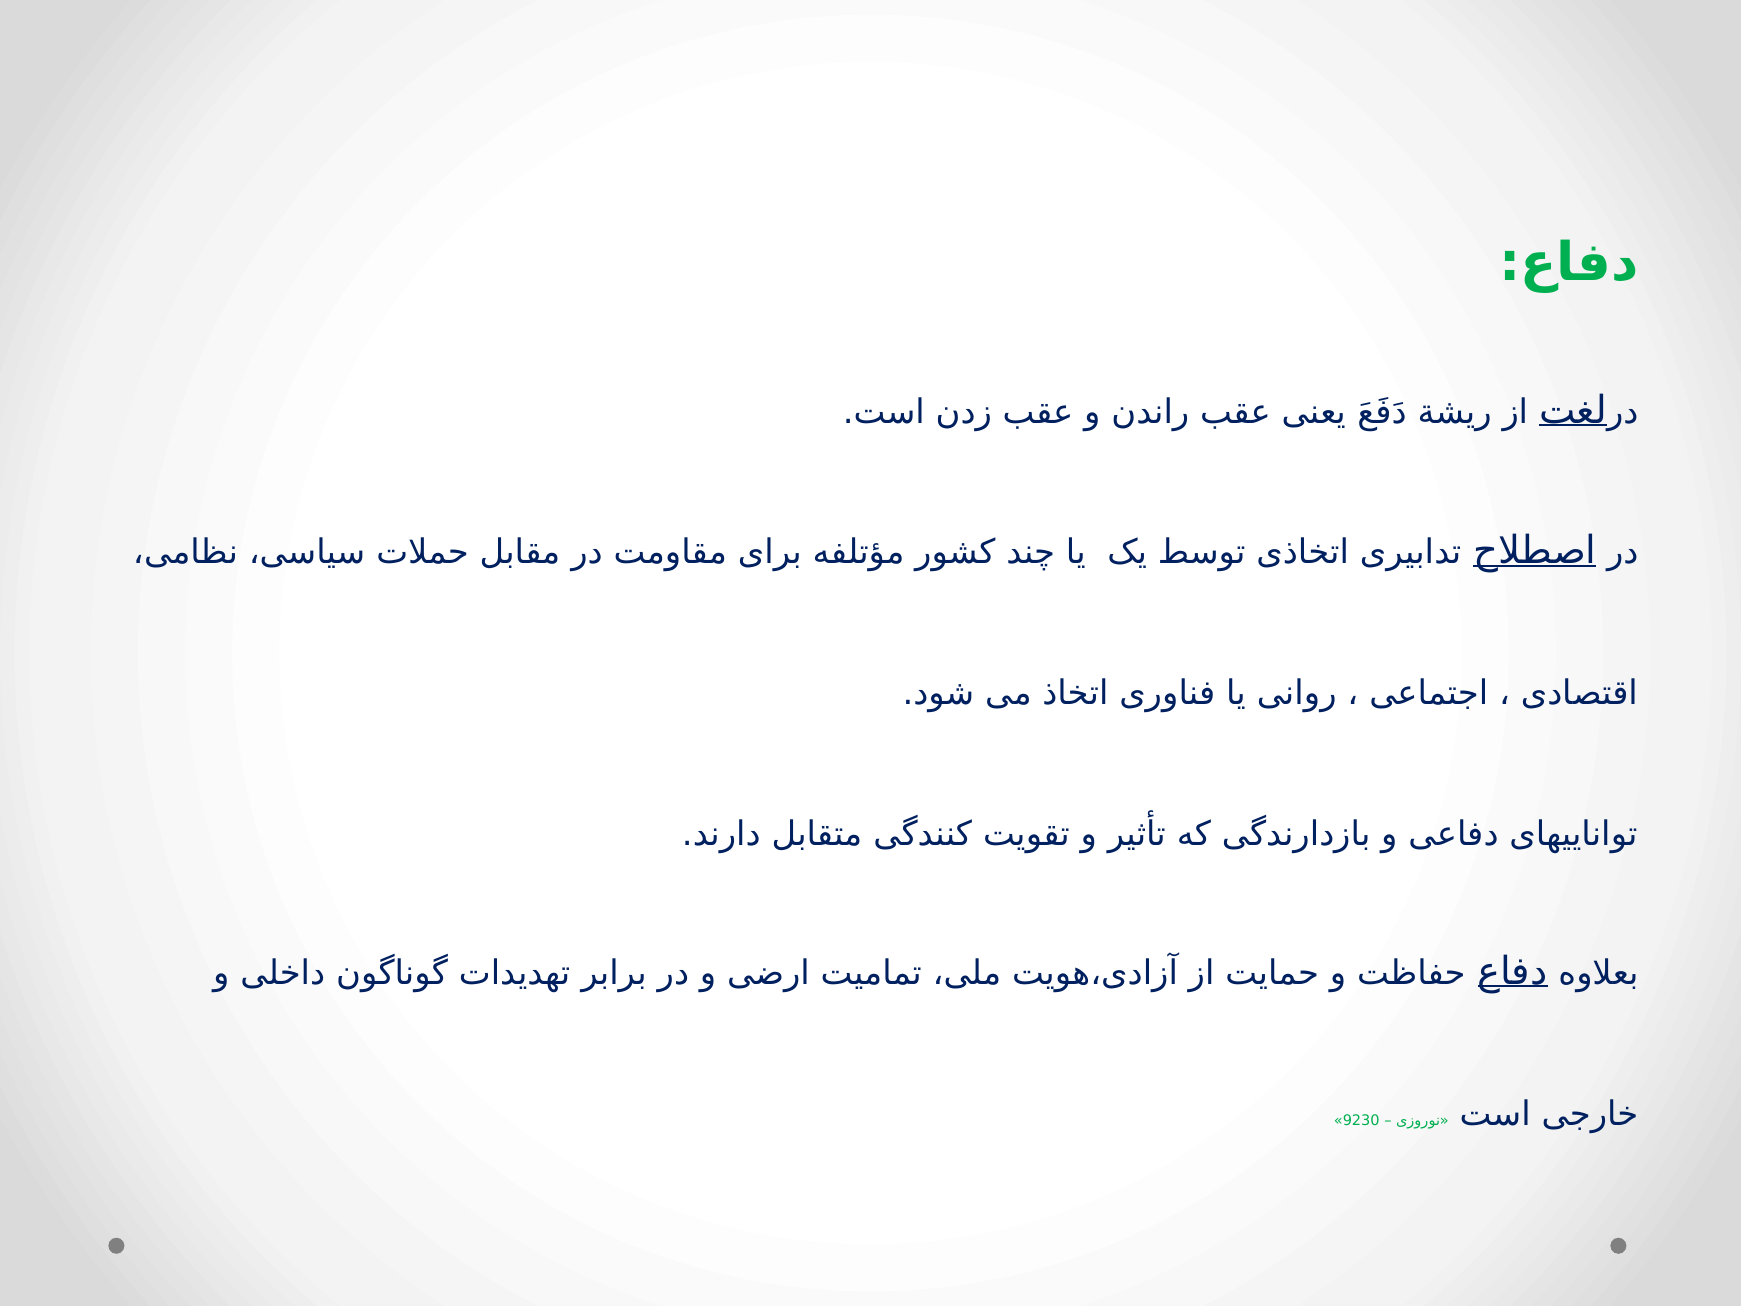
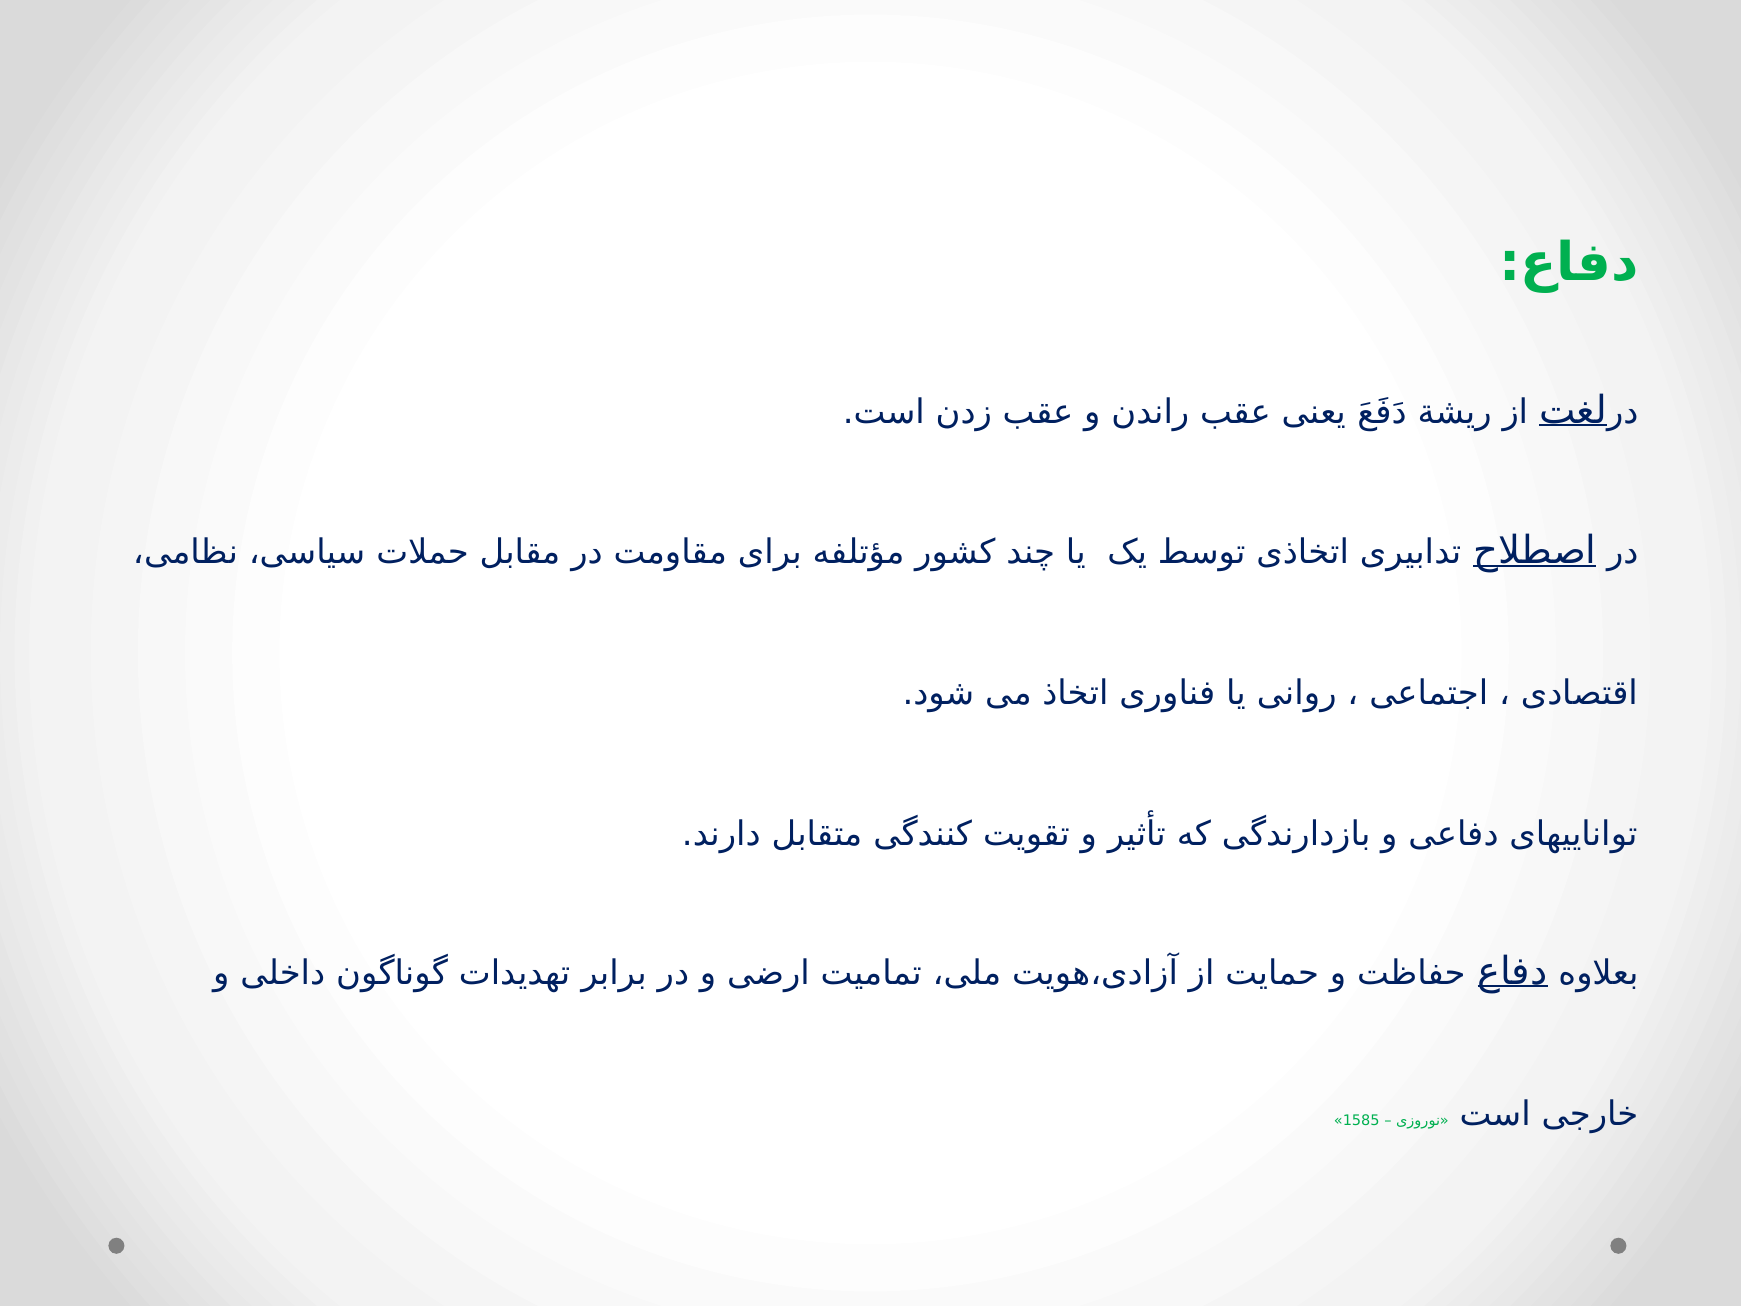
9230: 9230 -> 1585
